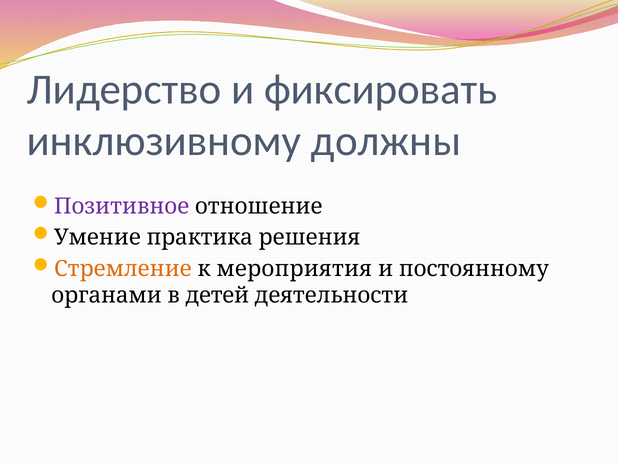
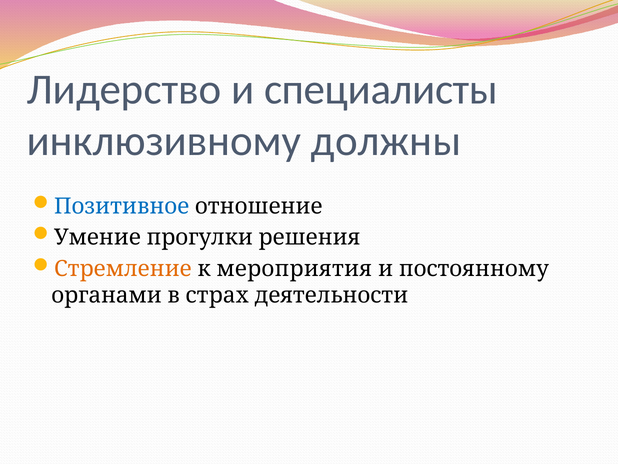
фиксировать: фиксировать -> специалисты
Позитивное colour: purple -> blue
практика: практика -> прогулки
детей: детей -> страх
